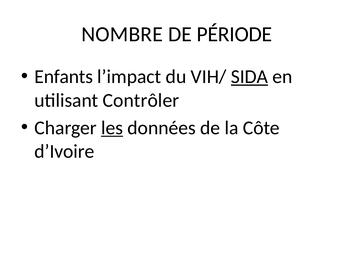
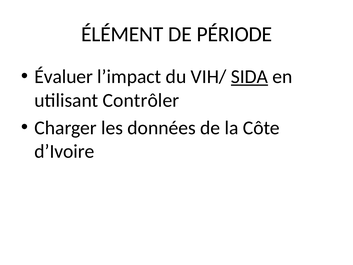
NOMBRE: NOMBRE -> ÉLÉMENT
Enfants: Enfants -> Évaluer
les underline: present -> none
